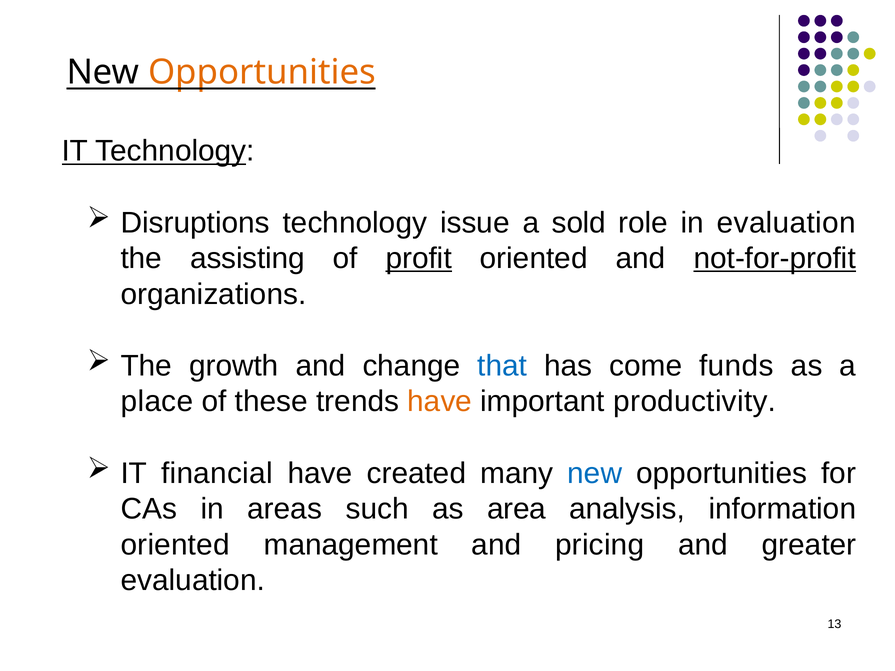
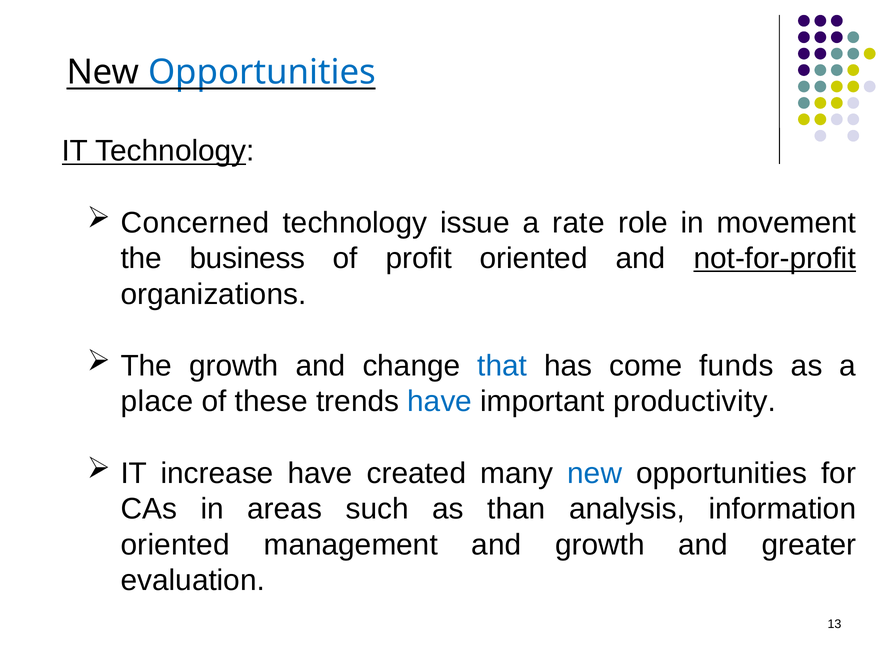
Opportunities at (262, 72) colour: orange -> blue
Disruptions: Disruptions -> Concerned
sold: sold -> rate
in evaluation: evaluation -> movement
assisting: assisting -> business
profit underline: present -> none
have at (440, 402) colour: orange -> blue
financial: financial -> increase
area: area -> than
and pricing: pricing -> growth
